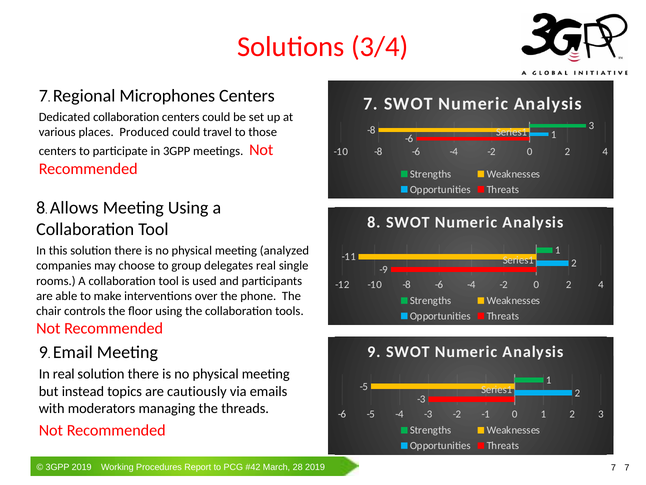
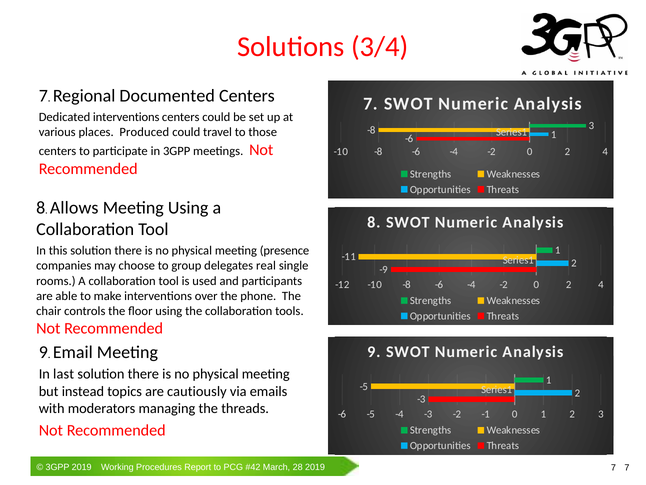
Microphones: Microphones -> Documented
Dedicated collaboration: collaboration -> interventions
analyzed: analyzed -> presence
In real: real -> last
